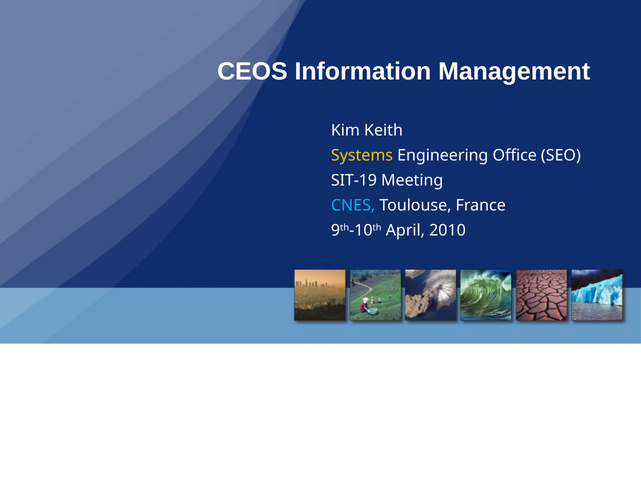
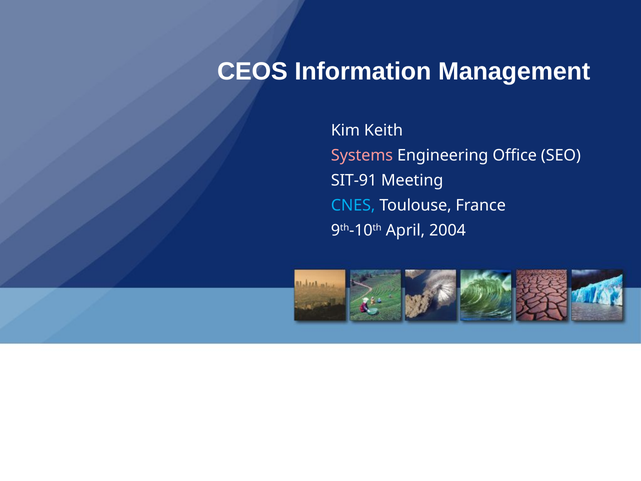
Systems colour: yellow -> pink
SIT-19: SIT-19 -> SIT-91
2010: 2010 -> 2004
